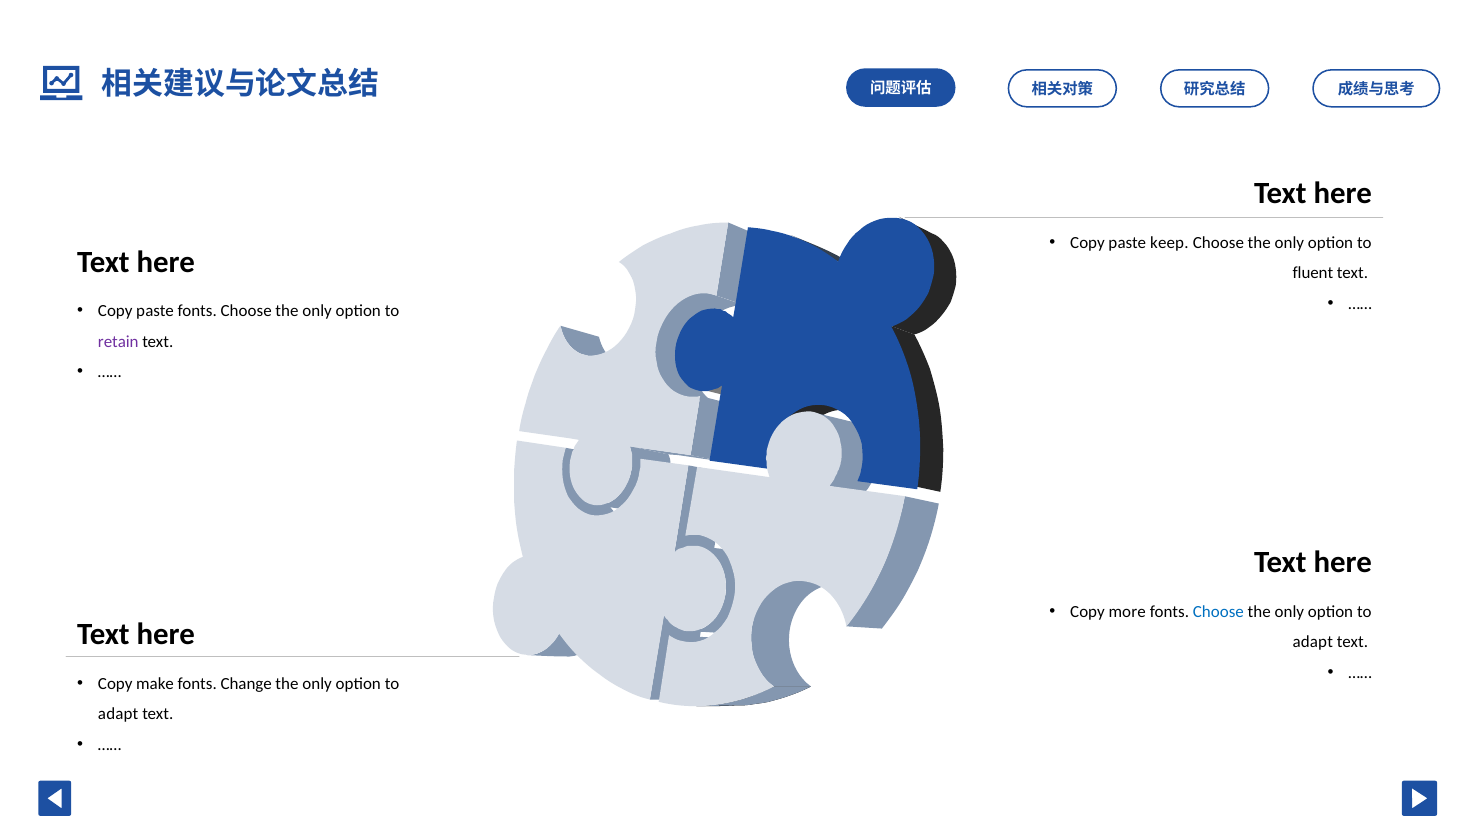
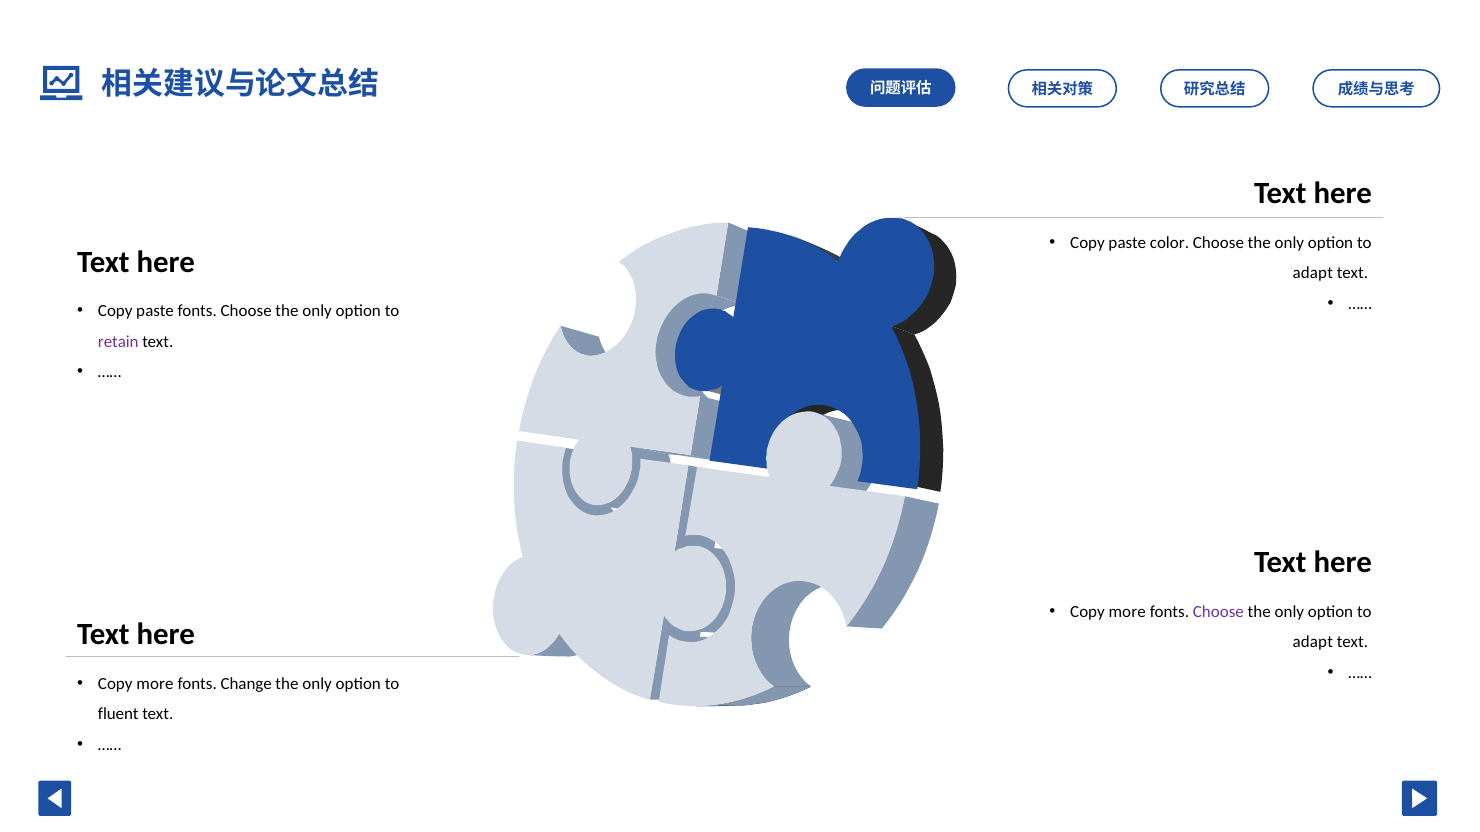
keep: keep -> color
fluent at (1313, 273): fluent -> adapt
Choose at (1218, 612) colour: blue -> purple
make at (155, 684): make -> more
adapt at (118, 715): adapt -> fluent
